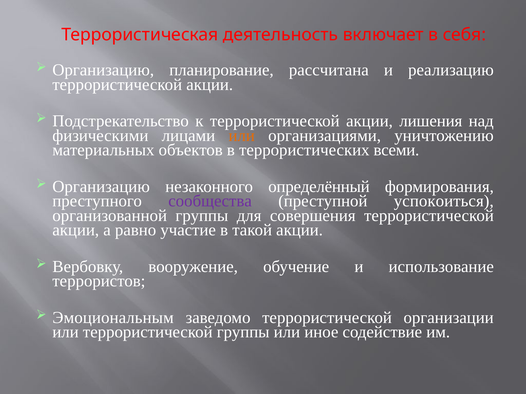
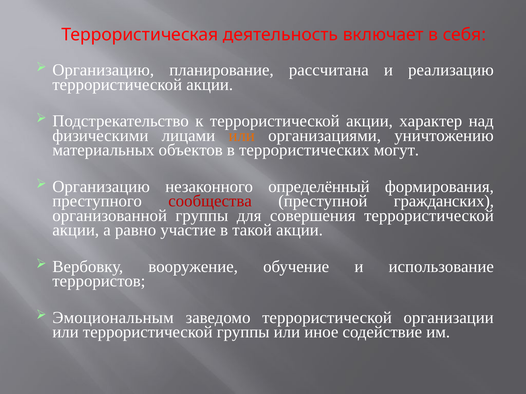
лишения: лишения -> характер
всеми: всеми -> могут
сообщества colour: purple -> red
успокоиться: успокоиться -> гражданских
